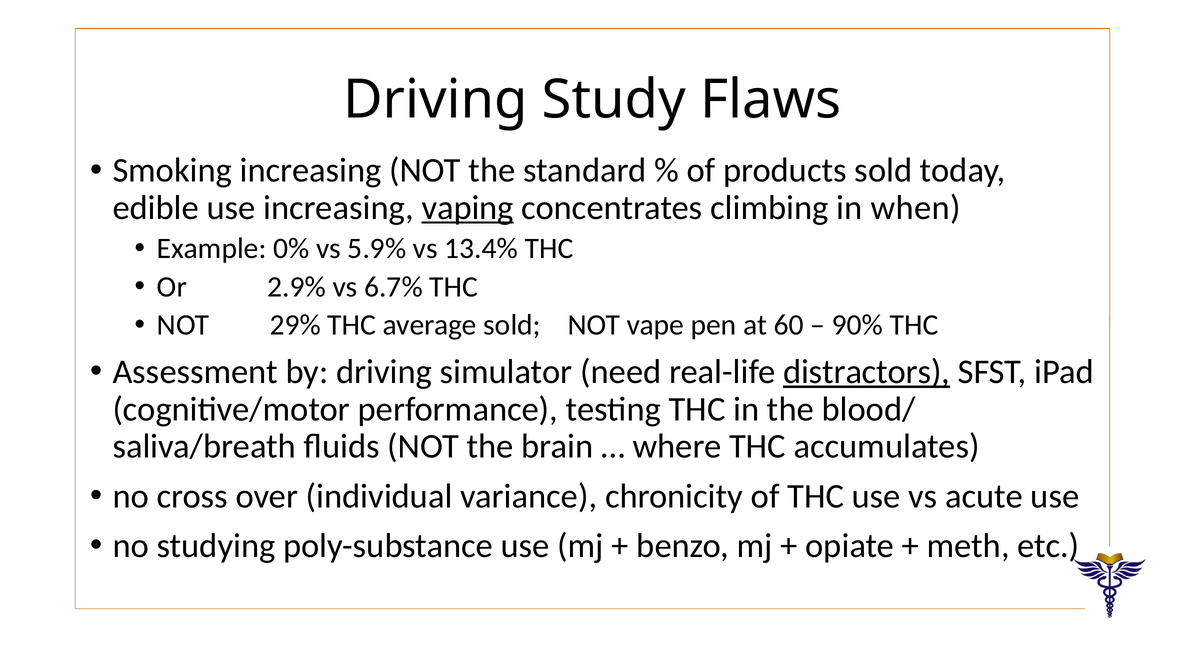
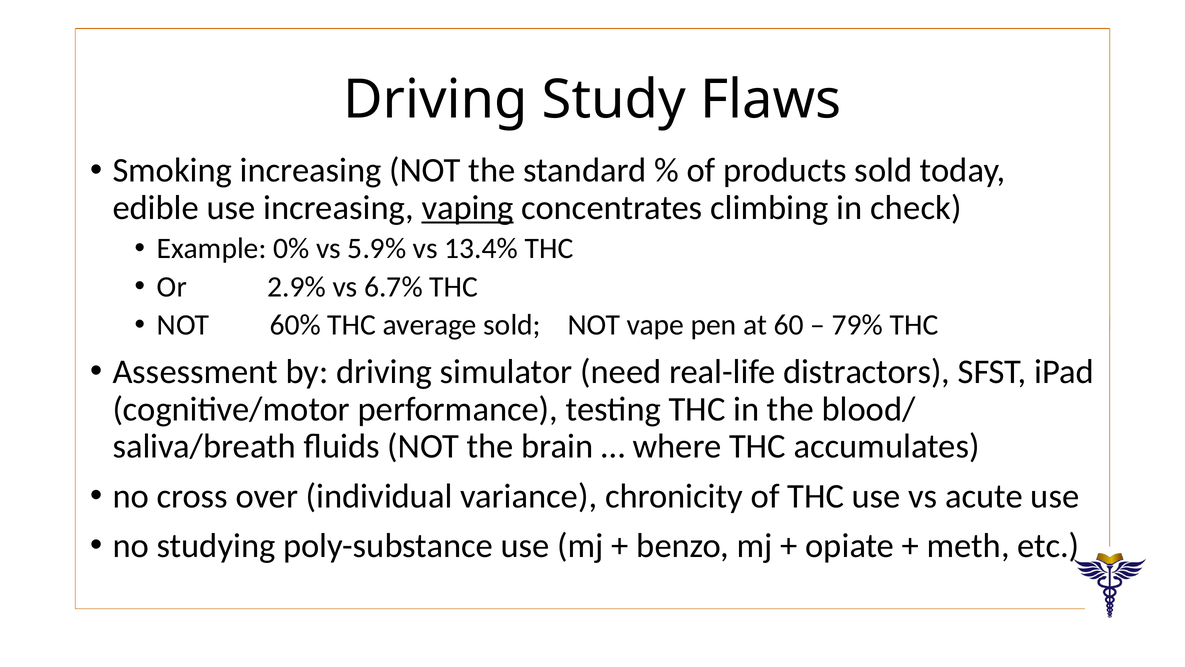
when: when -> check
29%: 29% -> 60%
90%: 90% -> 79%
distractors underline: present -> none
